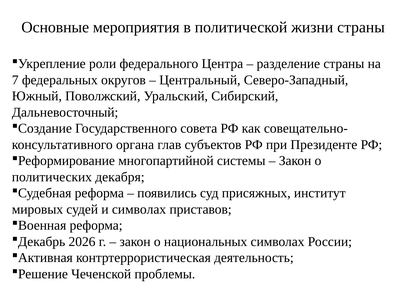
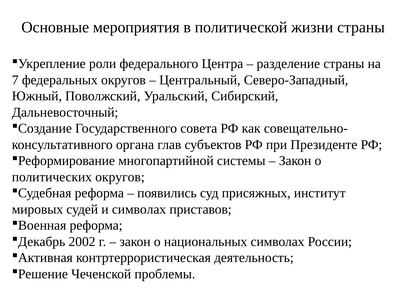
политических декабря: декабря -> округов
2026: 2026 -> 2002
